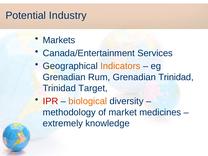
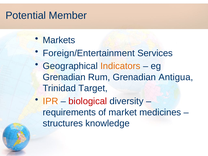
Industry: Industry -> Member
Canada/Entertainment: Canada/Entertainment -> Foreign/Entertainment
Grenadian Trinidad: Trinidad -> Antigua
IPR colour: red -> orange
biological colour: orange -> red
methodology: methodology -> requirements
extremely: extremely -> structures
